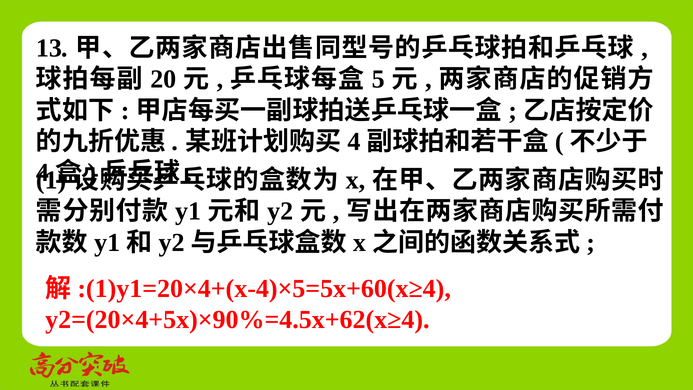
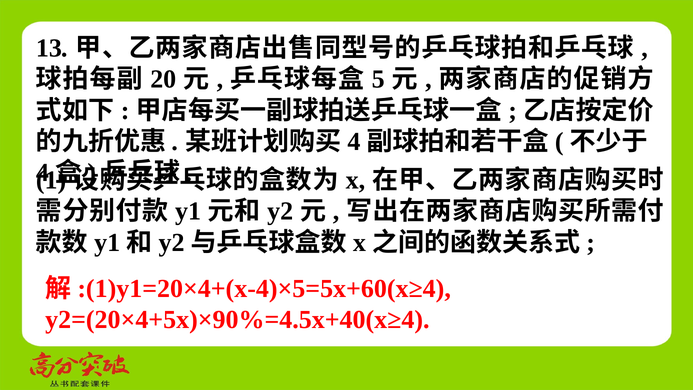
y2=(20×4+5x)×90%=4.5x+62(x≥4: y2=(20×4+5x)×90%=4.5x+62(x≥4 -> y2=(20×4+5x)×90%=4.5x+40(x≥4
